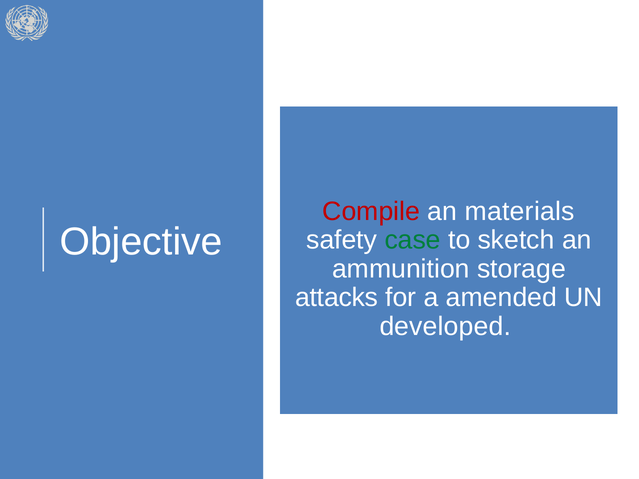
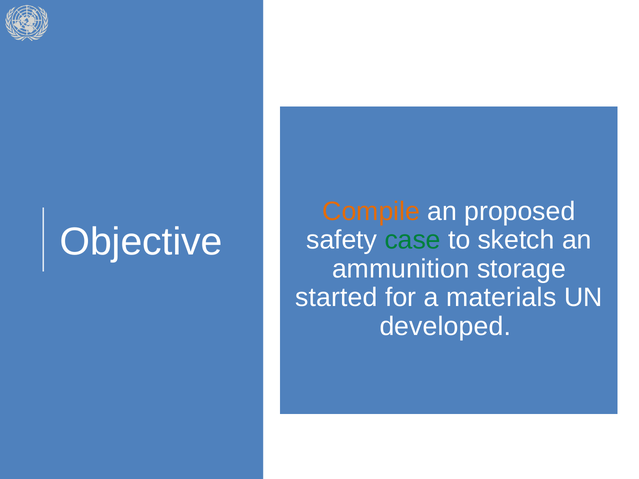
Compile colour: red -> orange
materials: materials -> proposed
attacks: attacks -> started
amended: amended -> materials
